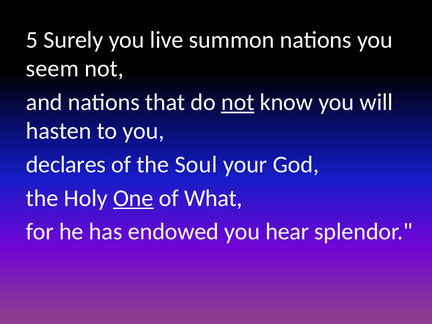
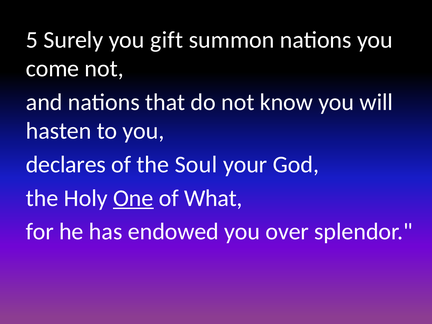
live: live -> gift
seem: seem -> come
not at (238, 102) underline: present -> none
hear: hear -> over
